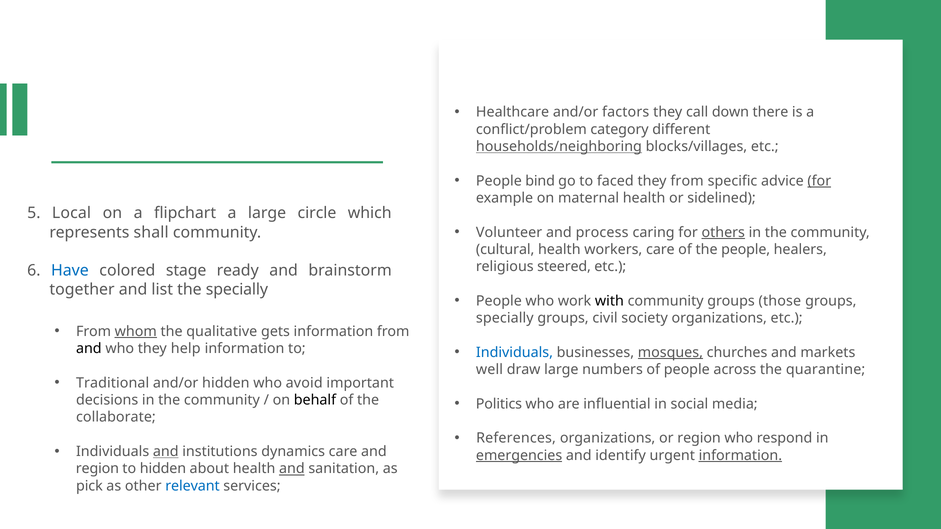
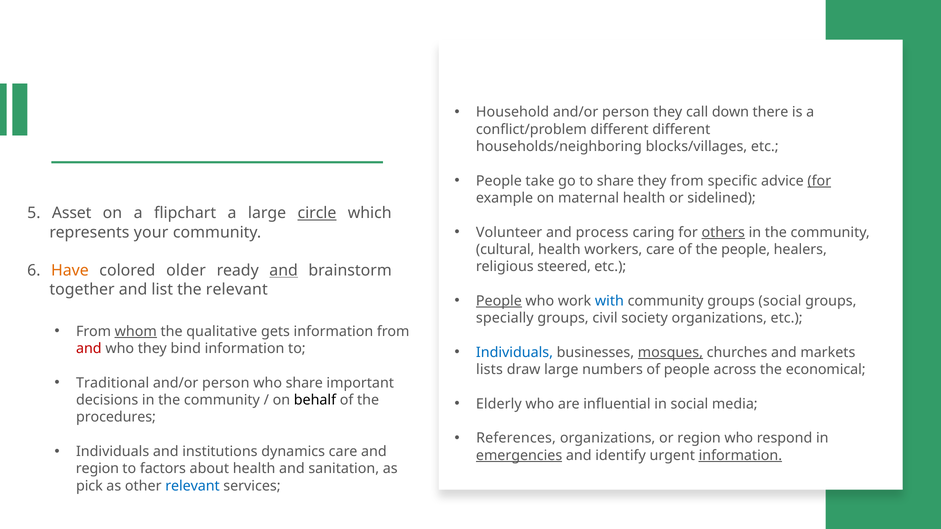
Healthcare: Healthcare -> Household
factors at (626, 112): factors -> person
conflict/problem category: category -> different
households/neighboring underline: present -> none
bind: bind -> take
to faced: faced -> share
Local: Local -> Asset
circle underline: none -> present
shall: shall -> your
Have colour: blue -> orange
stage: stage -> older
and at (284, 270) underline: none -> present
the specially: specially -> relevant
People at (499, 301) underline: none -> present
with colour: black -> blue
groups those: those -> social
and at (89, 349) colour: black -> red
help: help -> bind
well: well -> lists
quarantine: quarantine -> economical
hidden at (226, 383): hidden -> person
who avoid: avoid -> share
Politics: Politics -> Elderly
collaborate: collaborate -> procedures
and at (166, 451) underline: present -> none
to hidden: hidden -> factors
and at (292, 469) underline: present -> none
